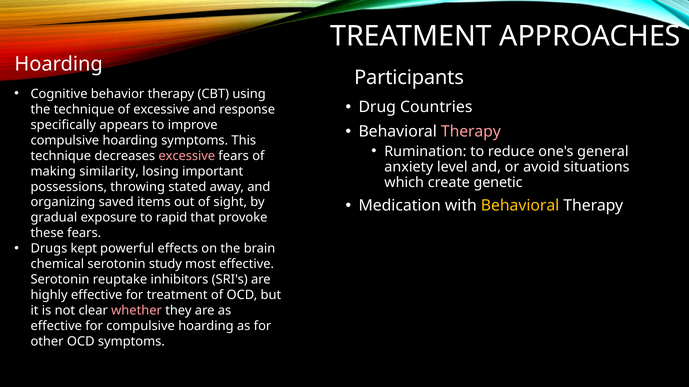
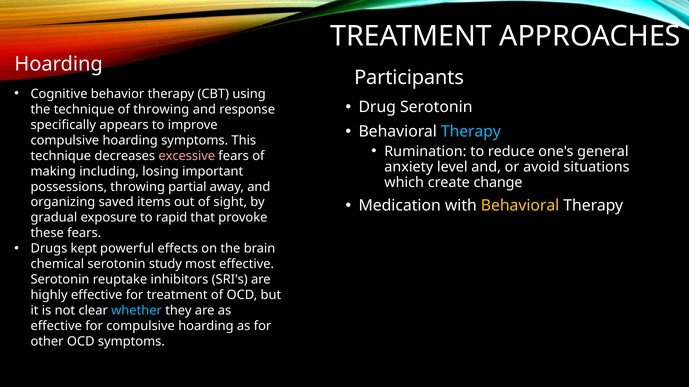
Drug Countries: Countries -> Serotonin
of excessive: excessive -> throwing
Therapy at (471, 132) colour: pink -> light blue
similarity: similarity -> including
genetic: genetic -> change
stated: stated -> partial
whether colour: pink -> light blue
